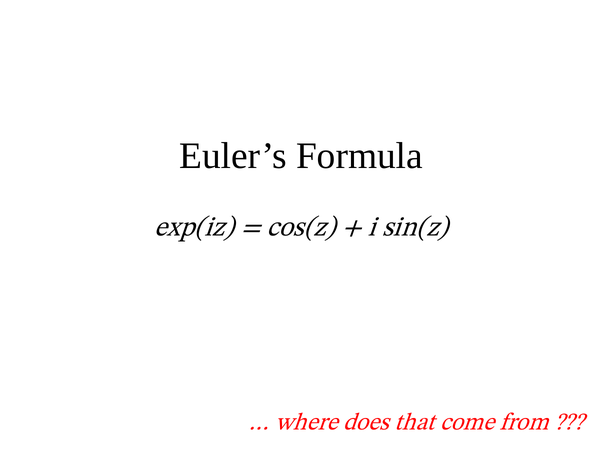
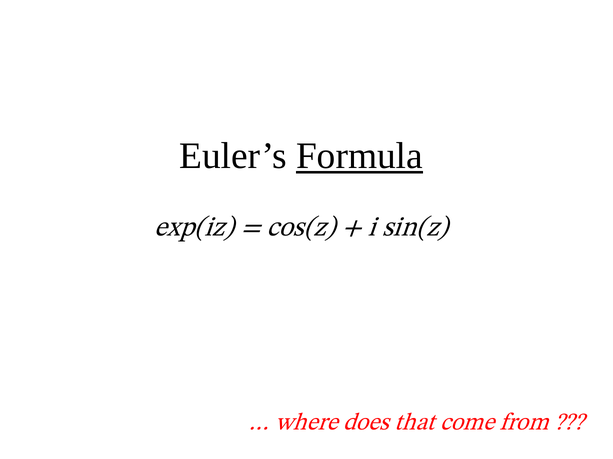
Formula underline: none -> present
